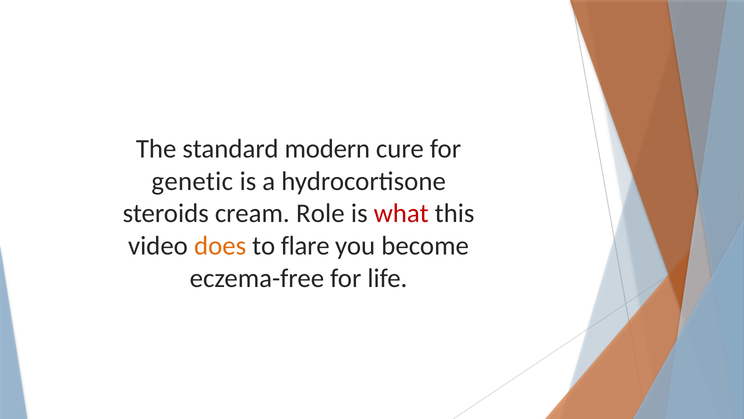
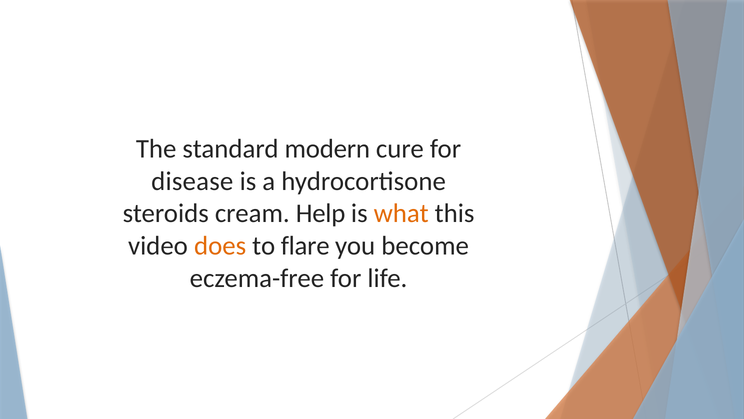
genetic: genetic -> disease
Role: Role -> Help
what colour: red -> orange
